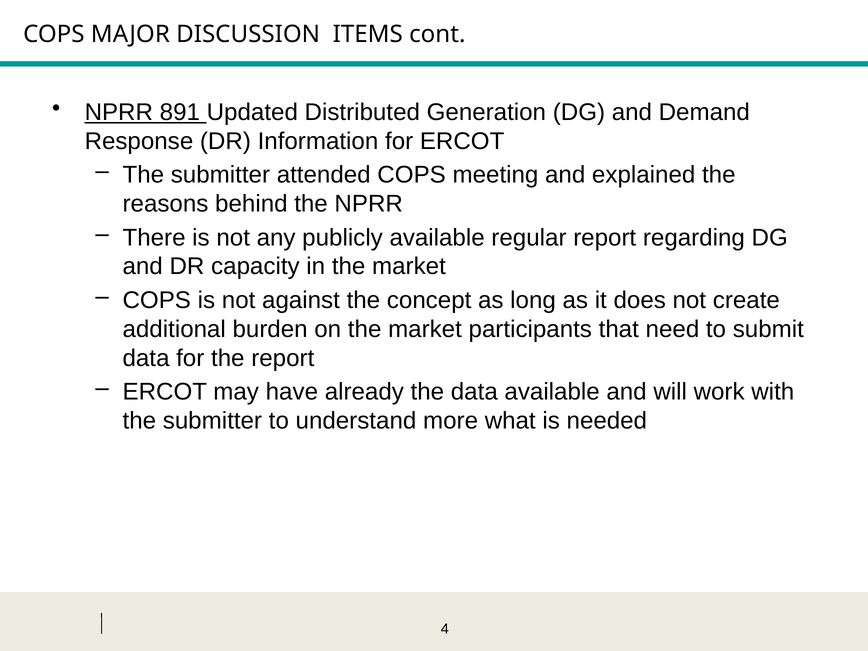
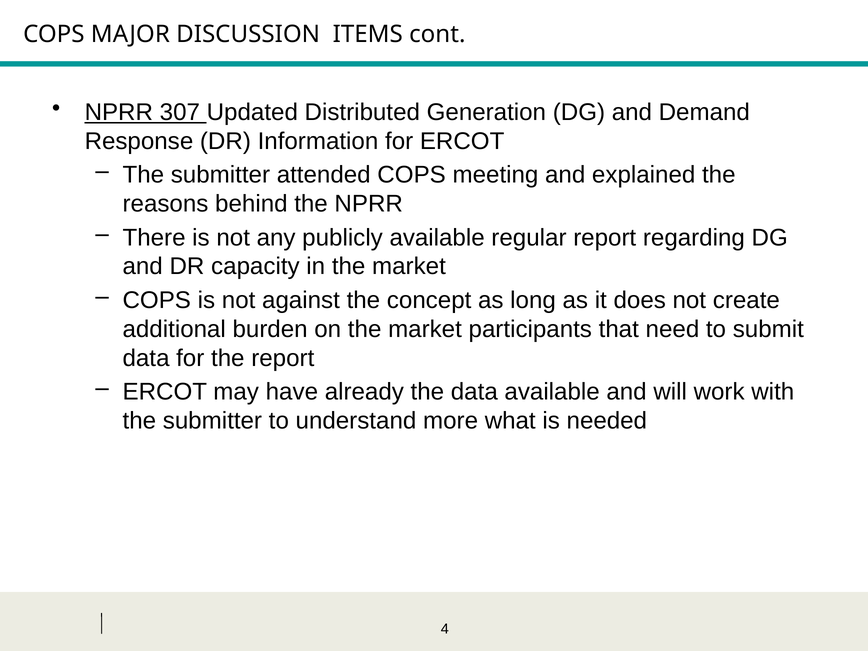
891: 891 -> 307
